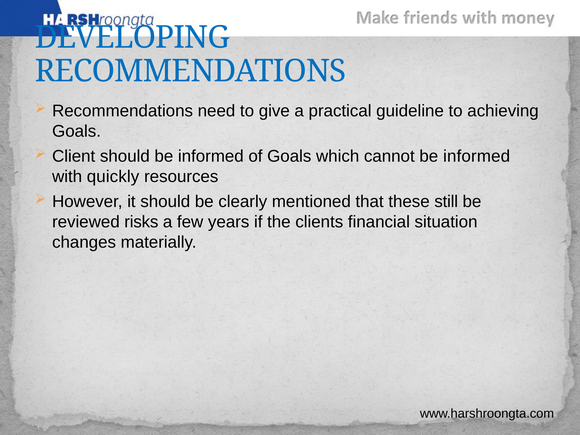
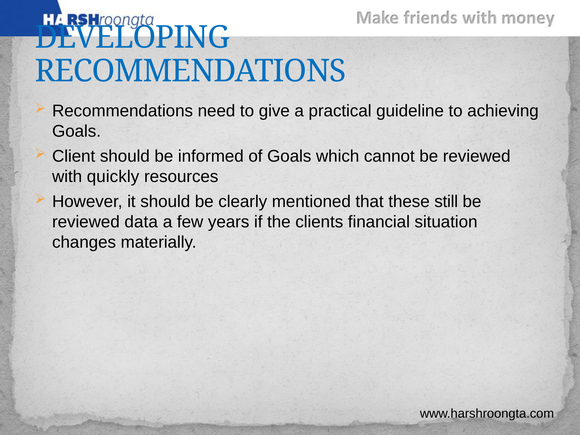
cannot be informed: informed -> reviewed
risks: risks -> data
